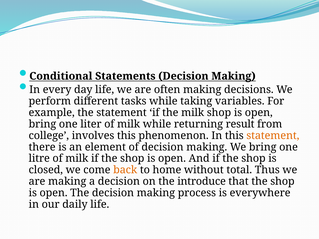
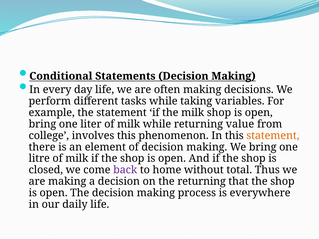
result: result -> value
back colour: orange -> purple
the introduce: introduce -> returning
